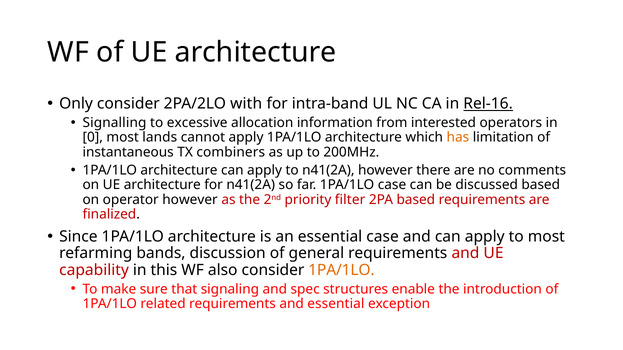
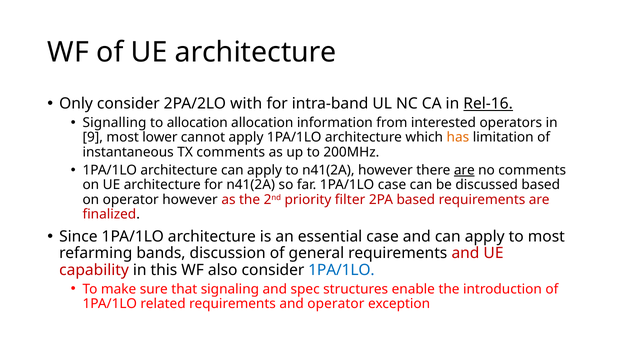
to excessive: excessive -> allocation
0: 0 -> 9
lands: lands -> lower
TX combiners: combiners -> comments
are at (464, 170) underline: none -> present
1PA/1LO at (341, 270) colour: orange -> blue
and essential: essential -> operator
